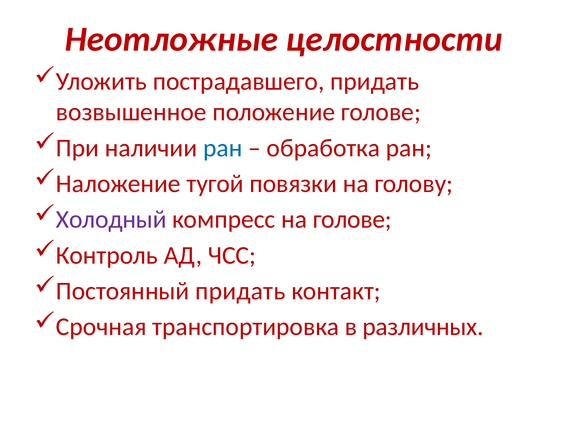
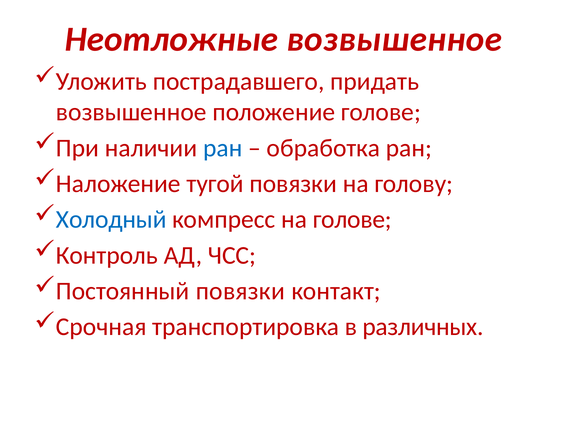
Неотложные целостности: целостности -> возвышенное
Холодный colour: purple -> blue
Постоянный придать: придать -> повязки
